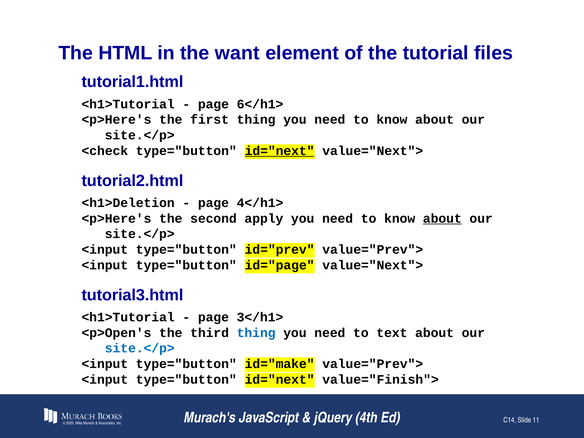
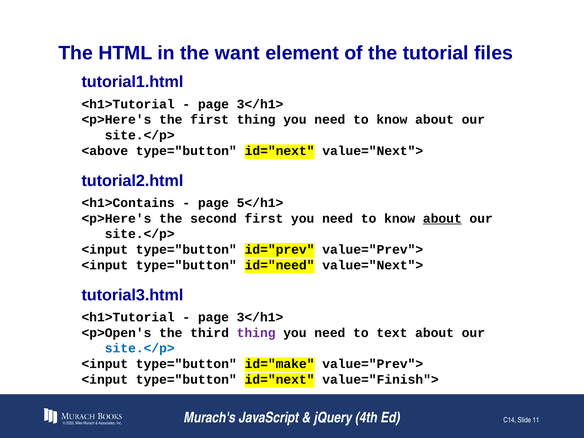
6</h1> at (260, 104): 6</h1> -> 3</h1>
<check: <check -> <above
id="next at (280, 151) underline: present -> none
<h1>Deletion: <h1>Deletion -> <h1>Contains
4</h1>: 4</h1> -> 5</h1>
second apply: apply -> first
id="page: id="page -> id="need
thing at (256, 333) colour: blue -> purple
